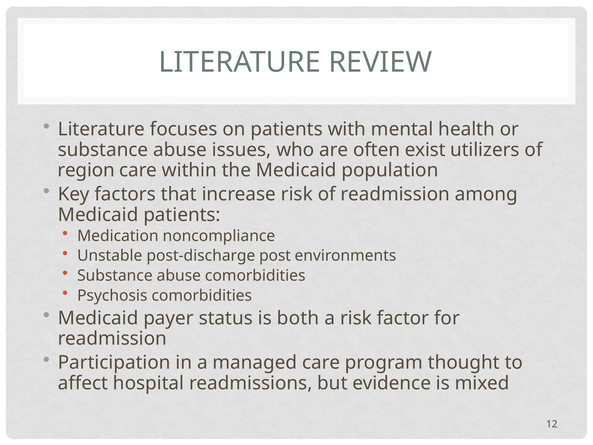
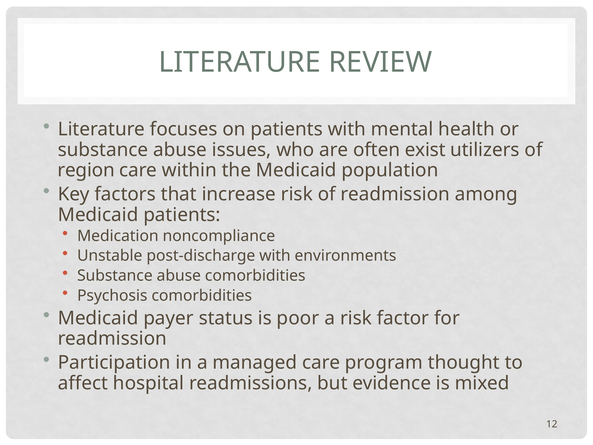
post-discharge post: post -> with
both: both -> poor
